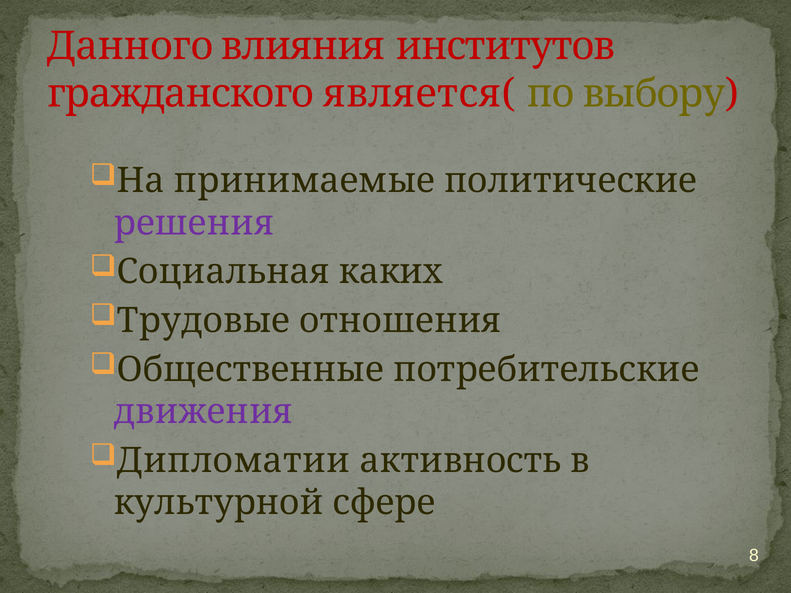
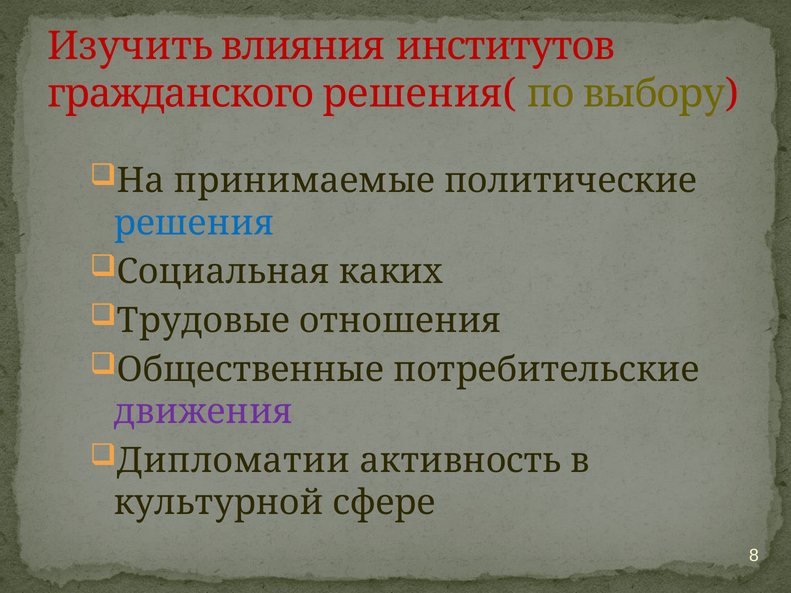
Данного: Данного -> Изучить
является(: является( -> решения(
решения colour: purple -> blue
